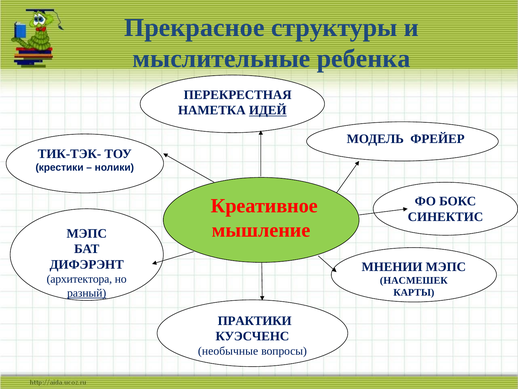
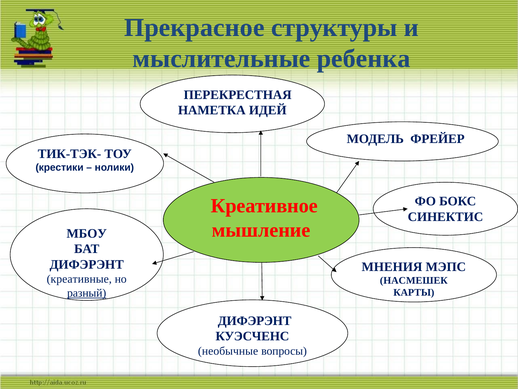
ИДЕЙ underline: present -> none
МЭПС at (87, 233): МЭПС -> МБОУ
МНЕНИИ: МНЕНИИ -> МНЕНИЯ
архитектора: архитектора -> креативные
ПРАКТИКИ at (255, 320): ПРАКТИКИ -> ДИФЭРЭНТ
